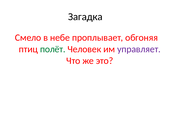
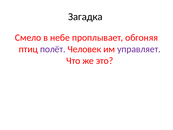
полёт colour: green -> purple
